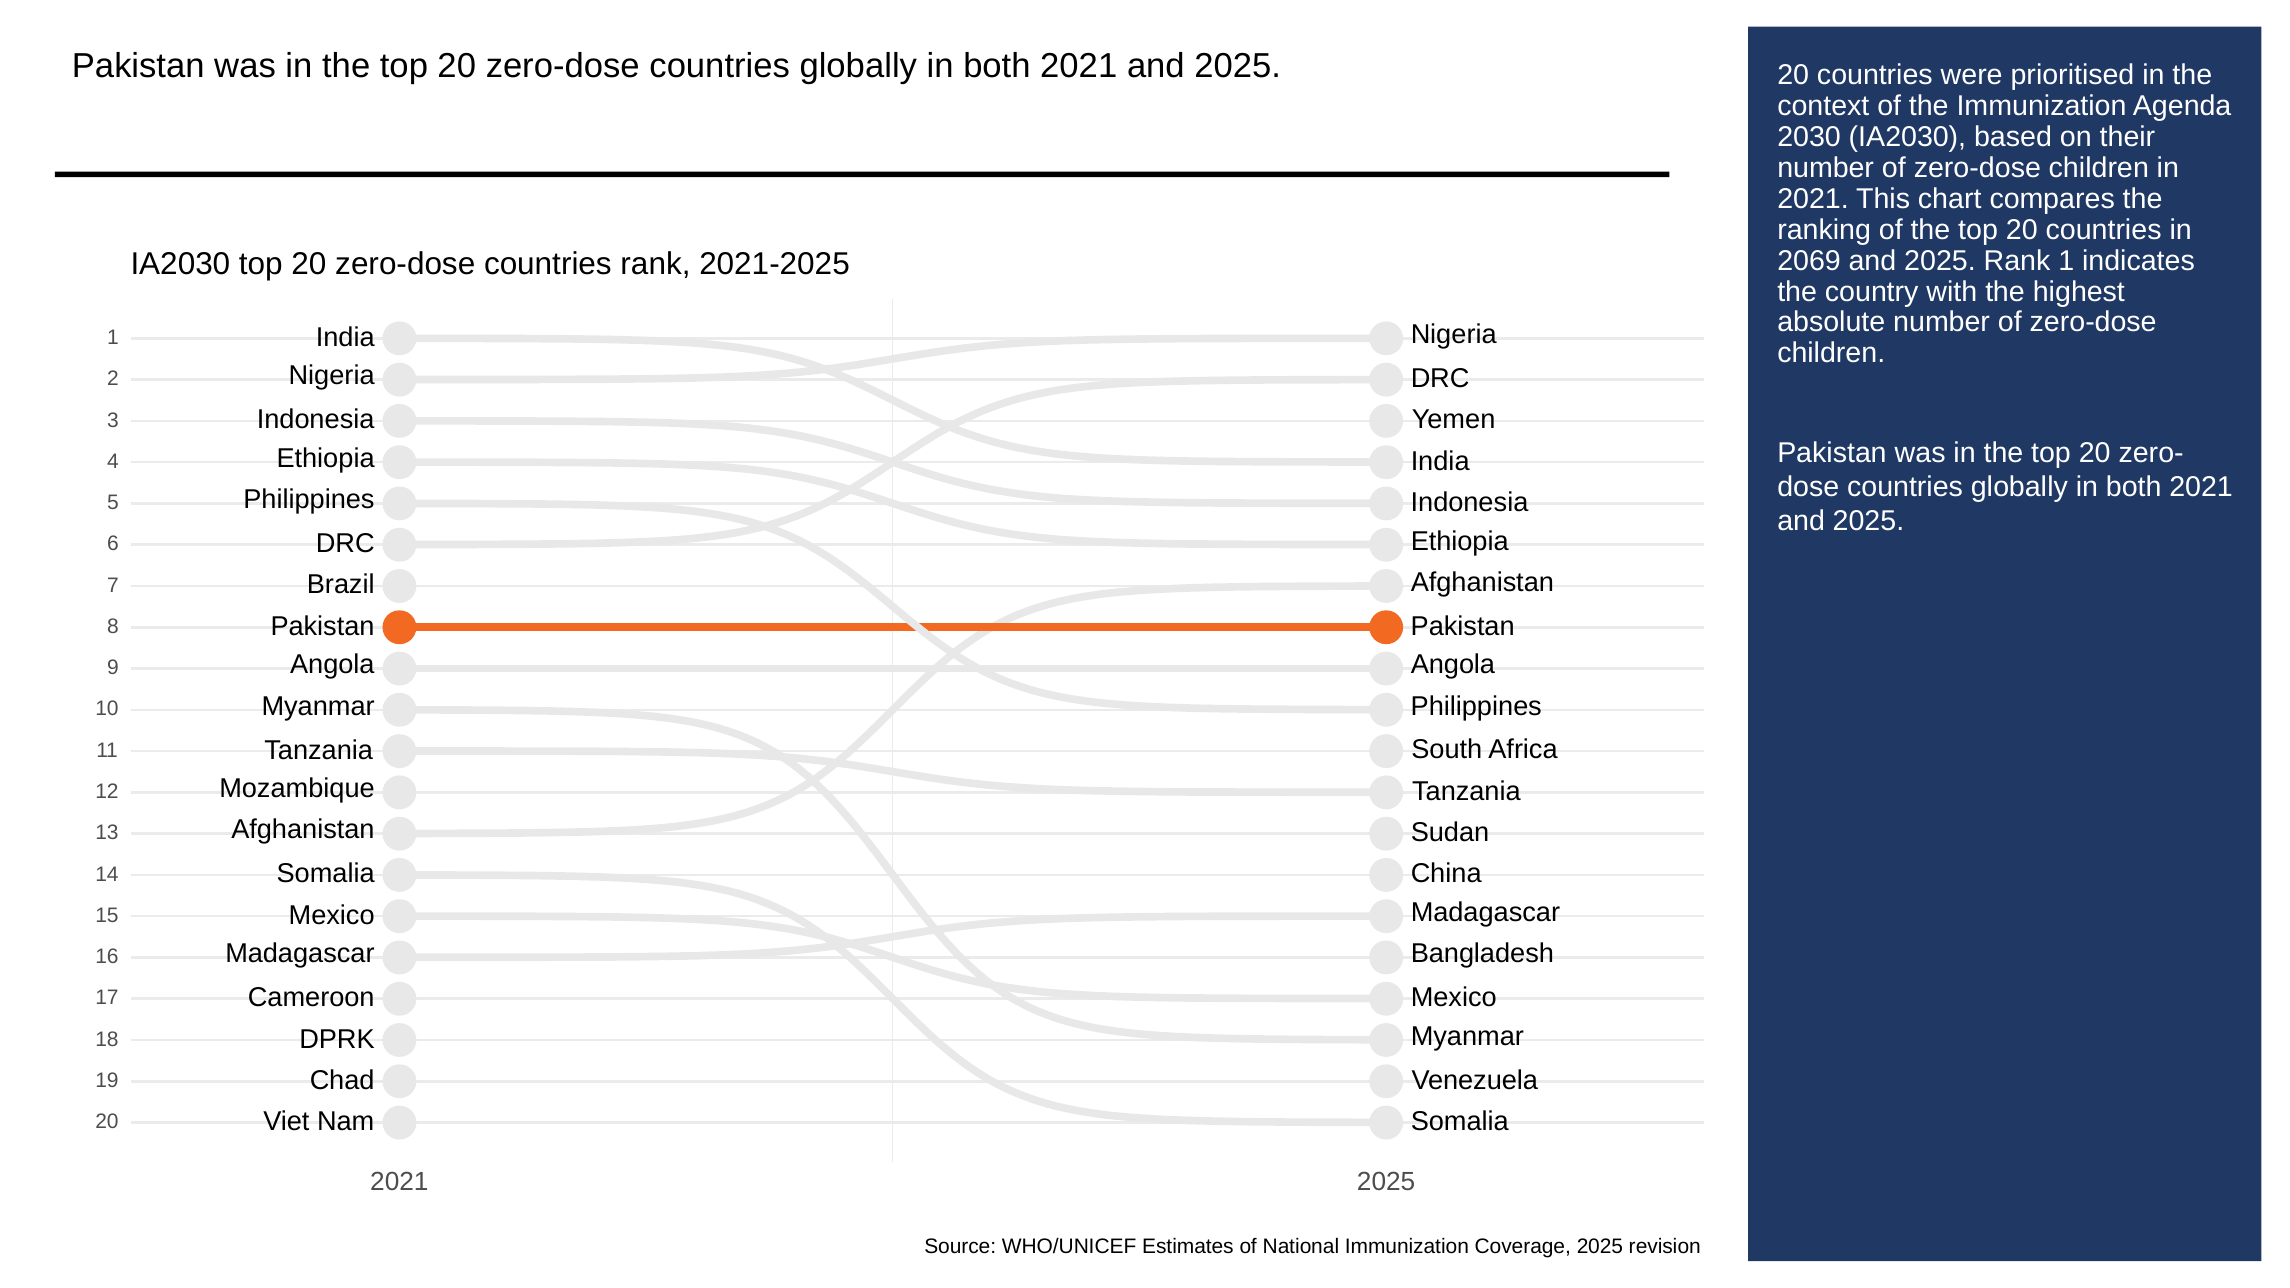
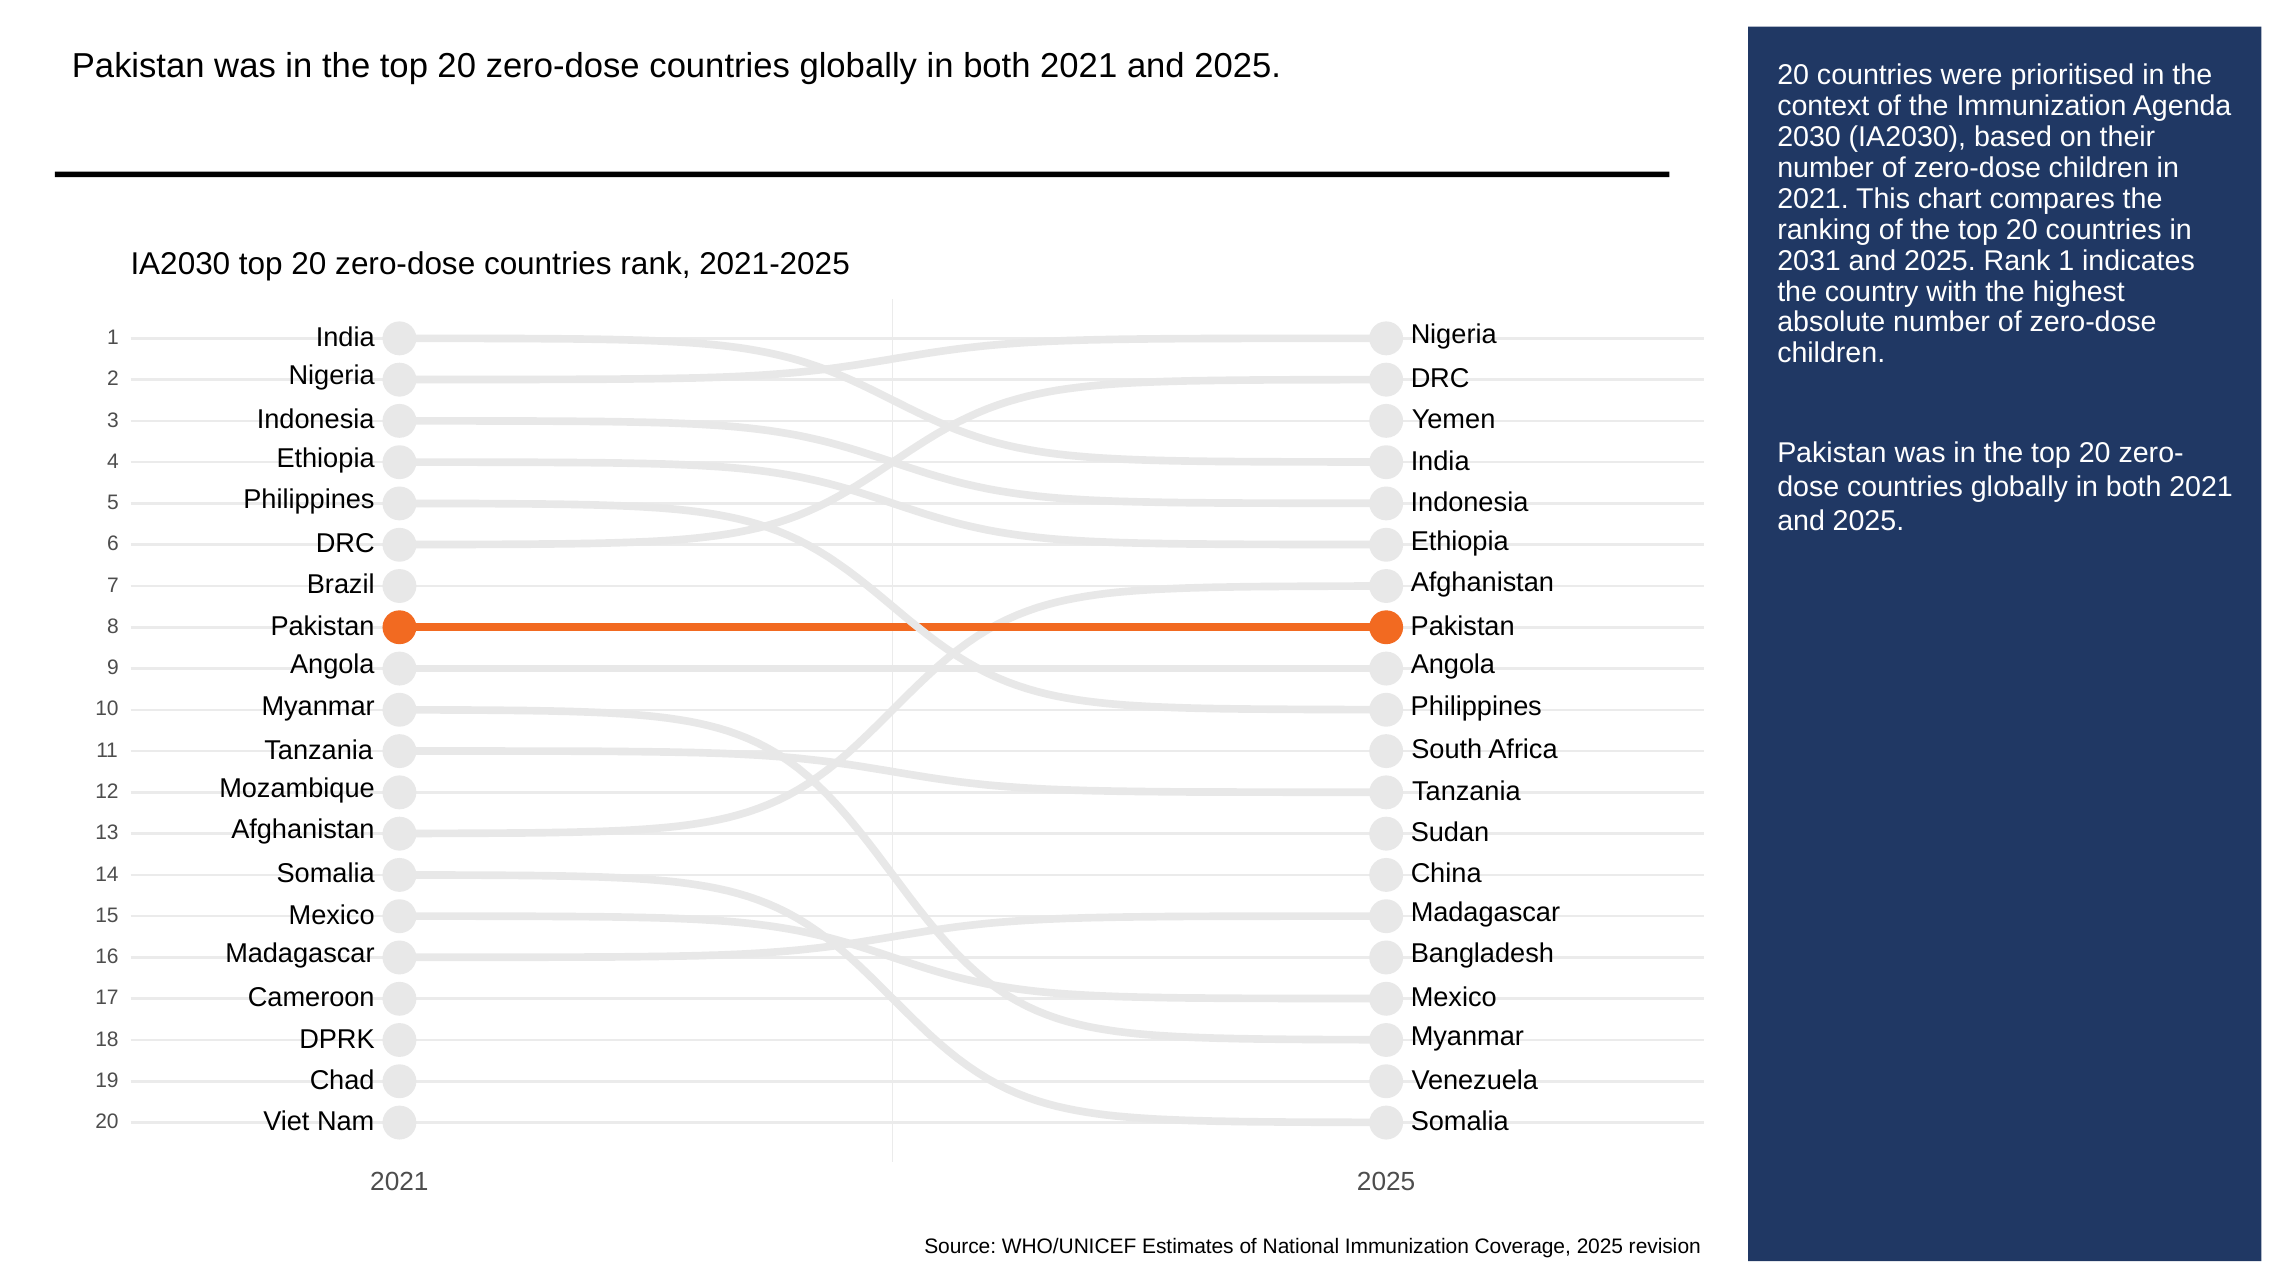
2069: 2069 -> 2031
